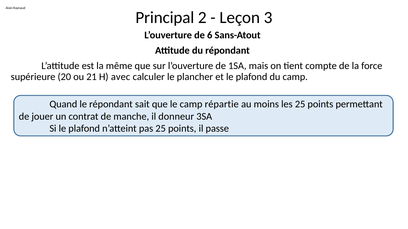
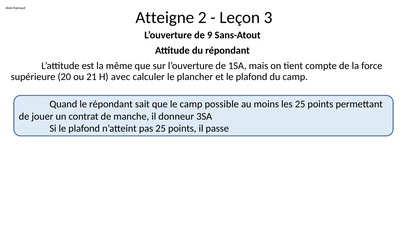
Principal: Principal -> Atteigne
6: 6 -> 9
répartie: répartie -> possible
